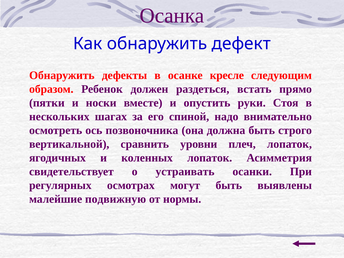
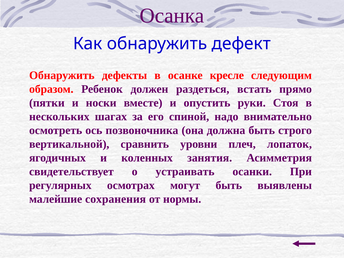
коленных лопаток: лопаток -> занятия
подвижную: подвижную -> сохранения
